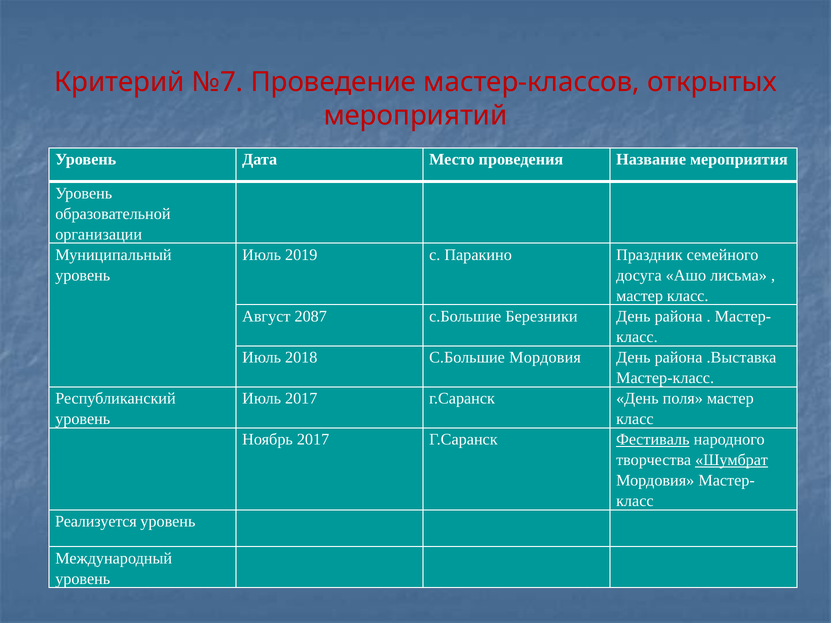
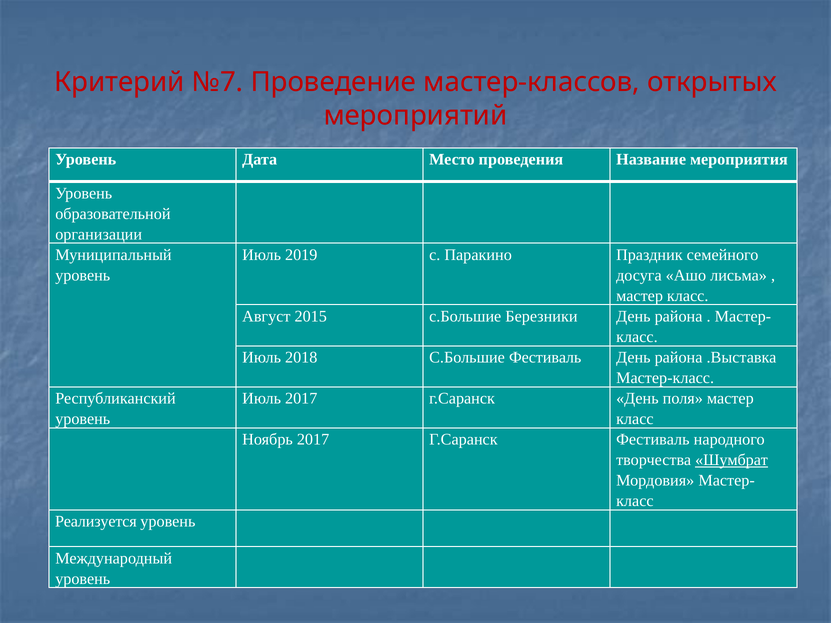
2087: 2087 -> 2015
С.Большие Мордовия: Мордовия -> Фестиваль
Фестиваль at (653, 440) underline: present -> none
